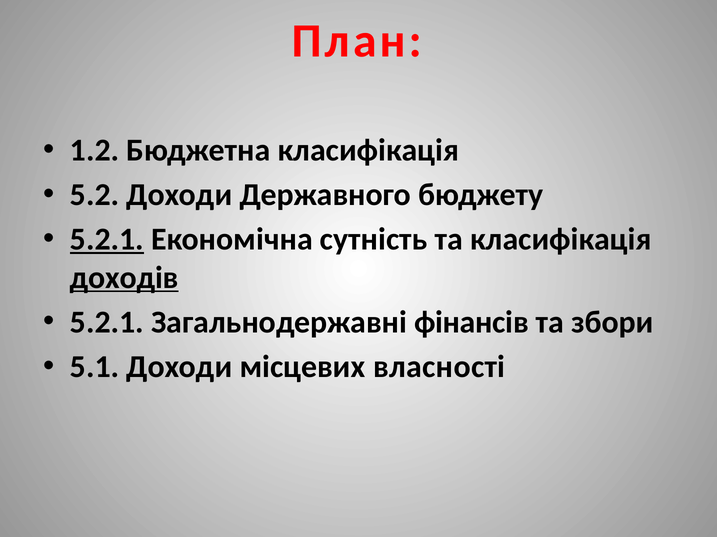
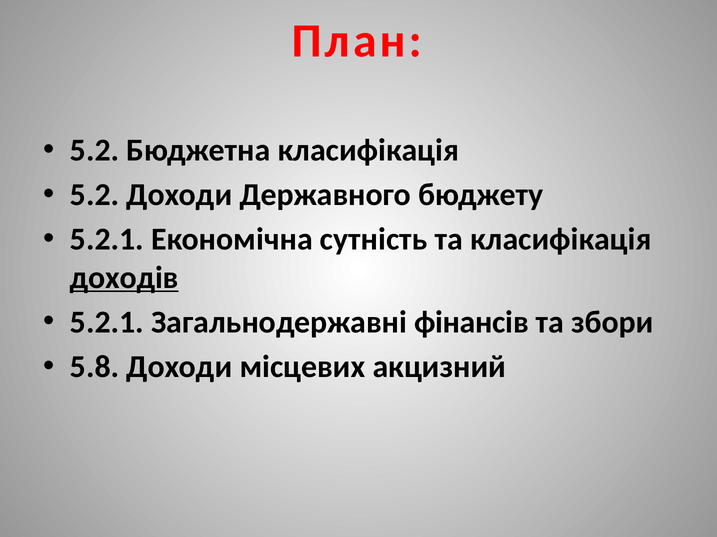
1.2 at (95, 150): 1.2 -> 5.2
5.2.1 at (107, 240) underline: present -> none
5.1: 5.1 -> 5.8
власності: власності -> акцизний
